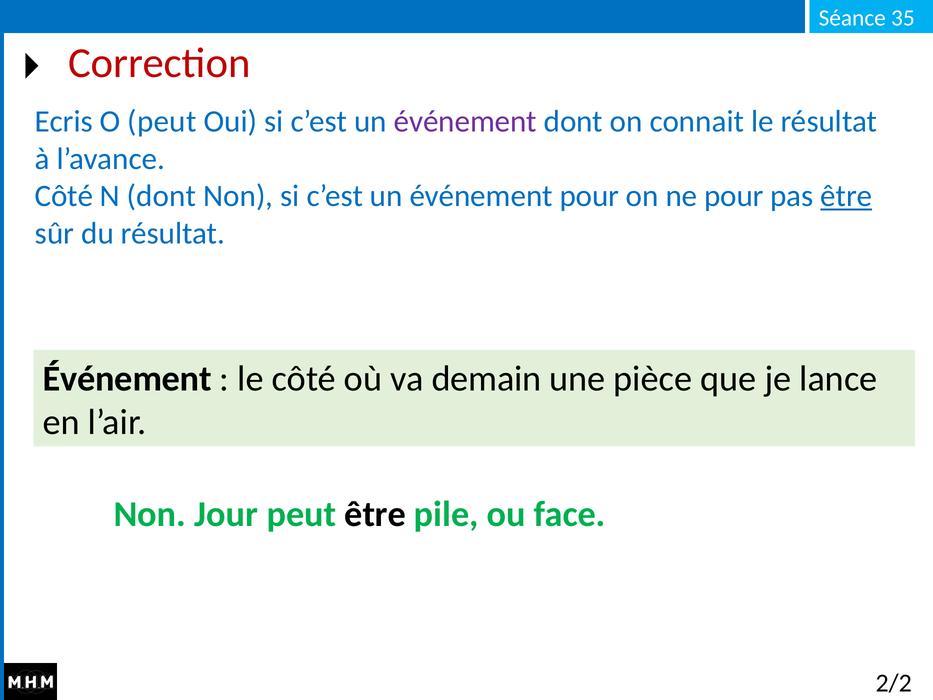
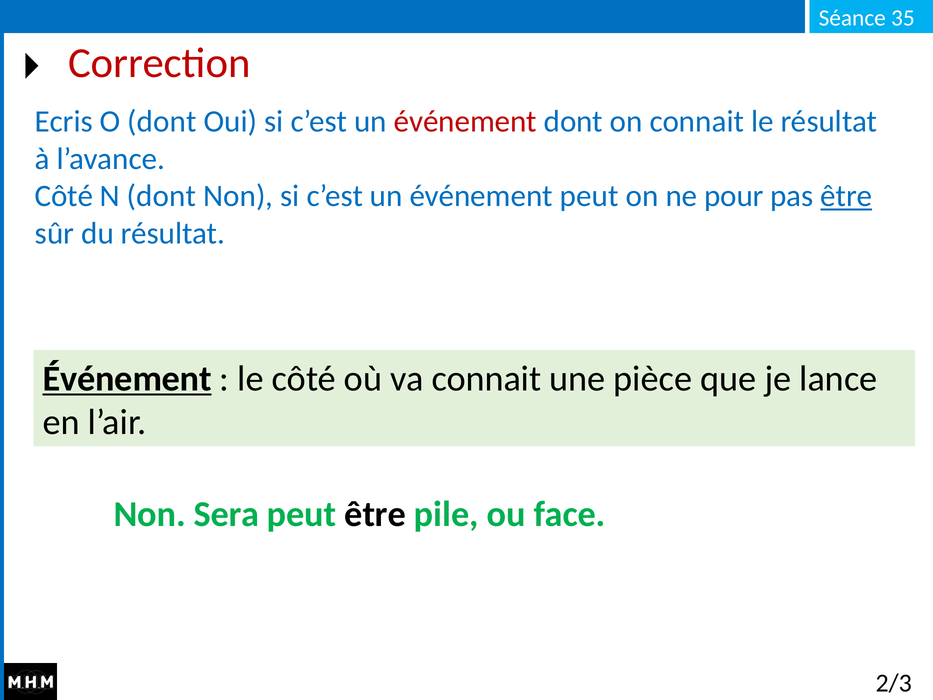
O peut: peut -> dont
événement at (465, 121) colour: purple -> red
événement pour: pour -> peut
Événement at (127, 379) underline: none -> present
va demain: demain -> connait
Jour: Jour -> Sera
2/2: 2/2 -> 2/3
